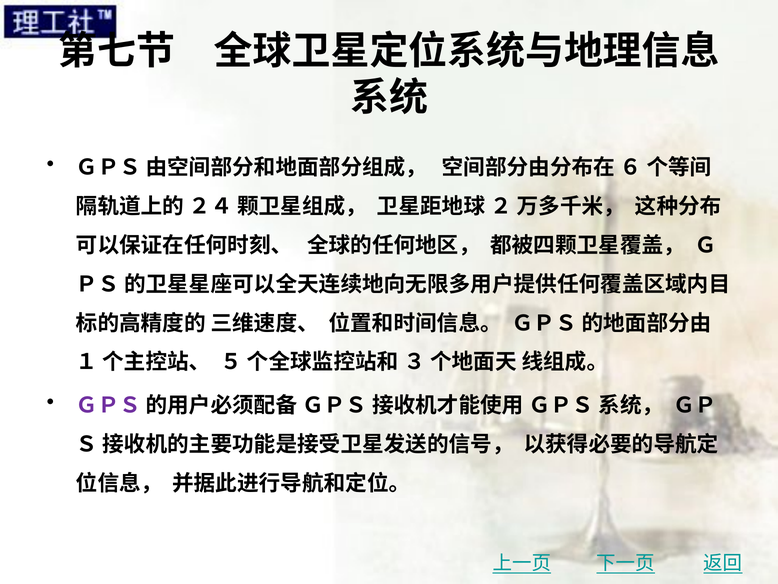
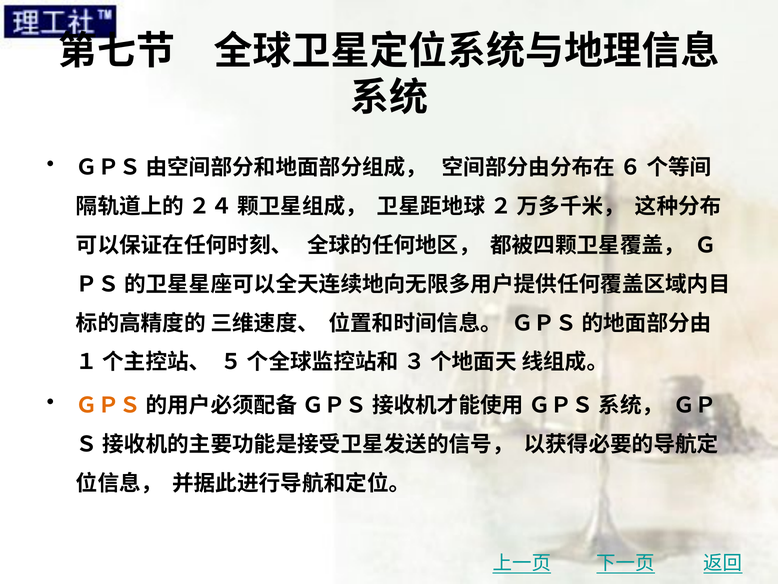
ＧＰＳ at (108, 405) colour: purple -> orange
